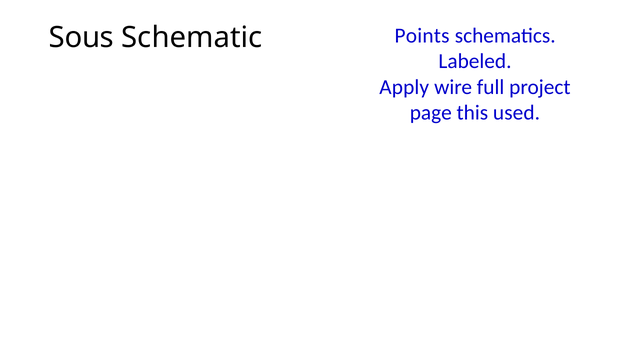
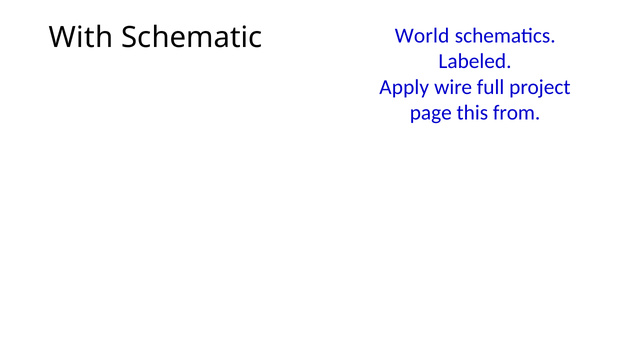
Sous: Sous -> With
Points: Points -> World
used: used -> from
